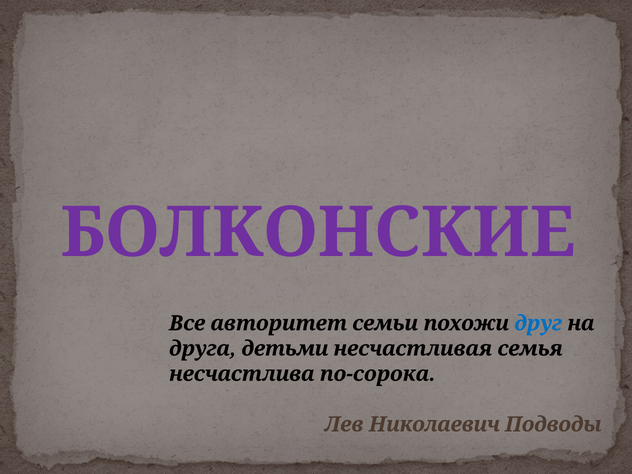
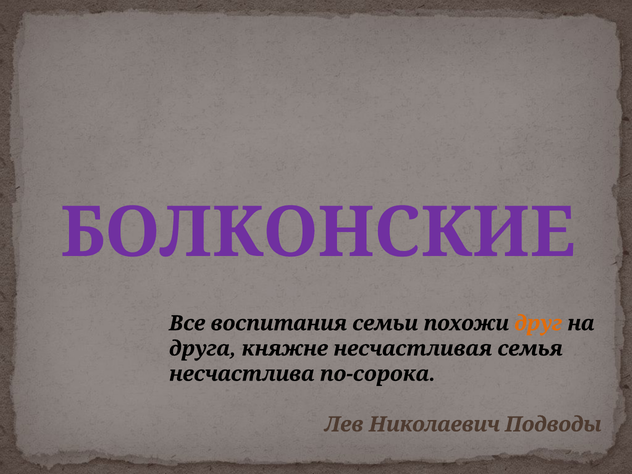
авторитет: авторитет -> воспитания
друг colour: blue -> orange
детьми: детьми -> княжне
